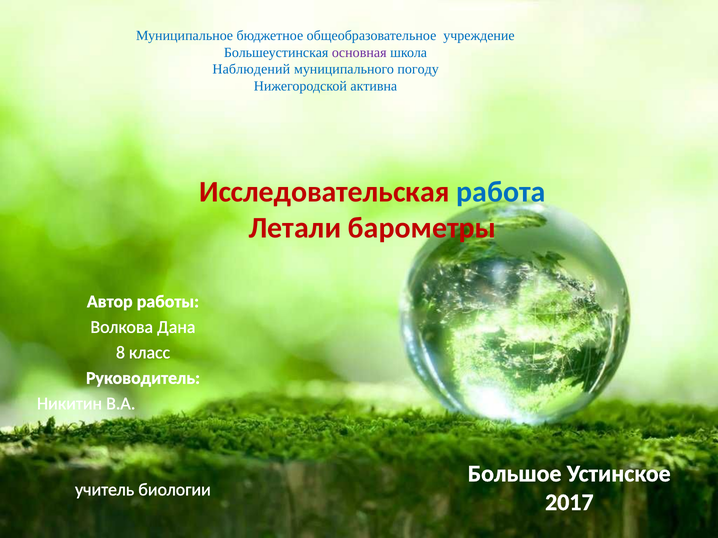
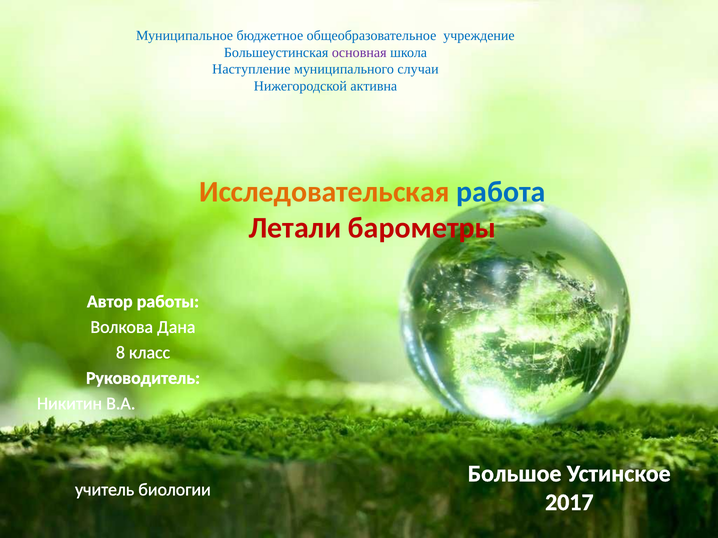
Наблюдений: Наблюдений -> Наступление
погоду: погоду -> случаи
Исследовательская colour: red -> orange
